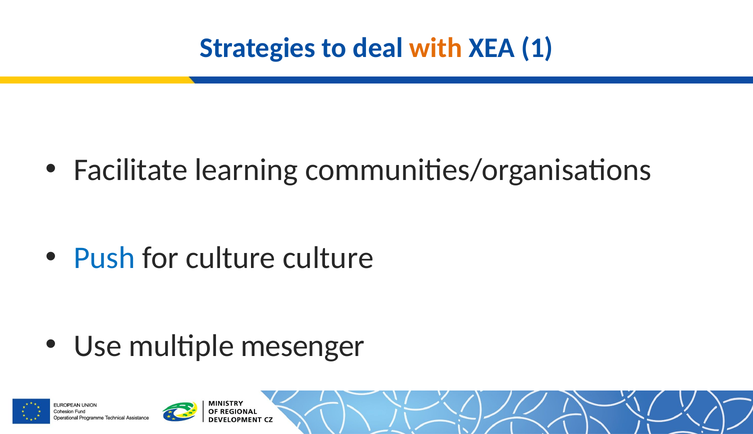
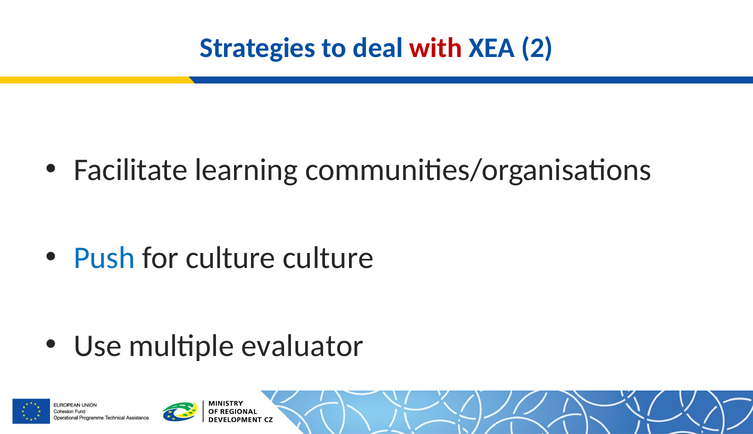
with colour: orange -> red
1: 1 -> 2
mesenger: mesenger -> evaluator
